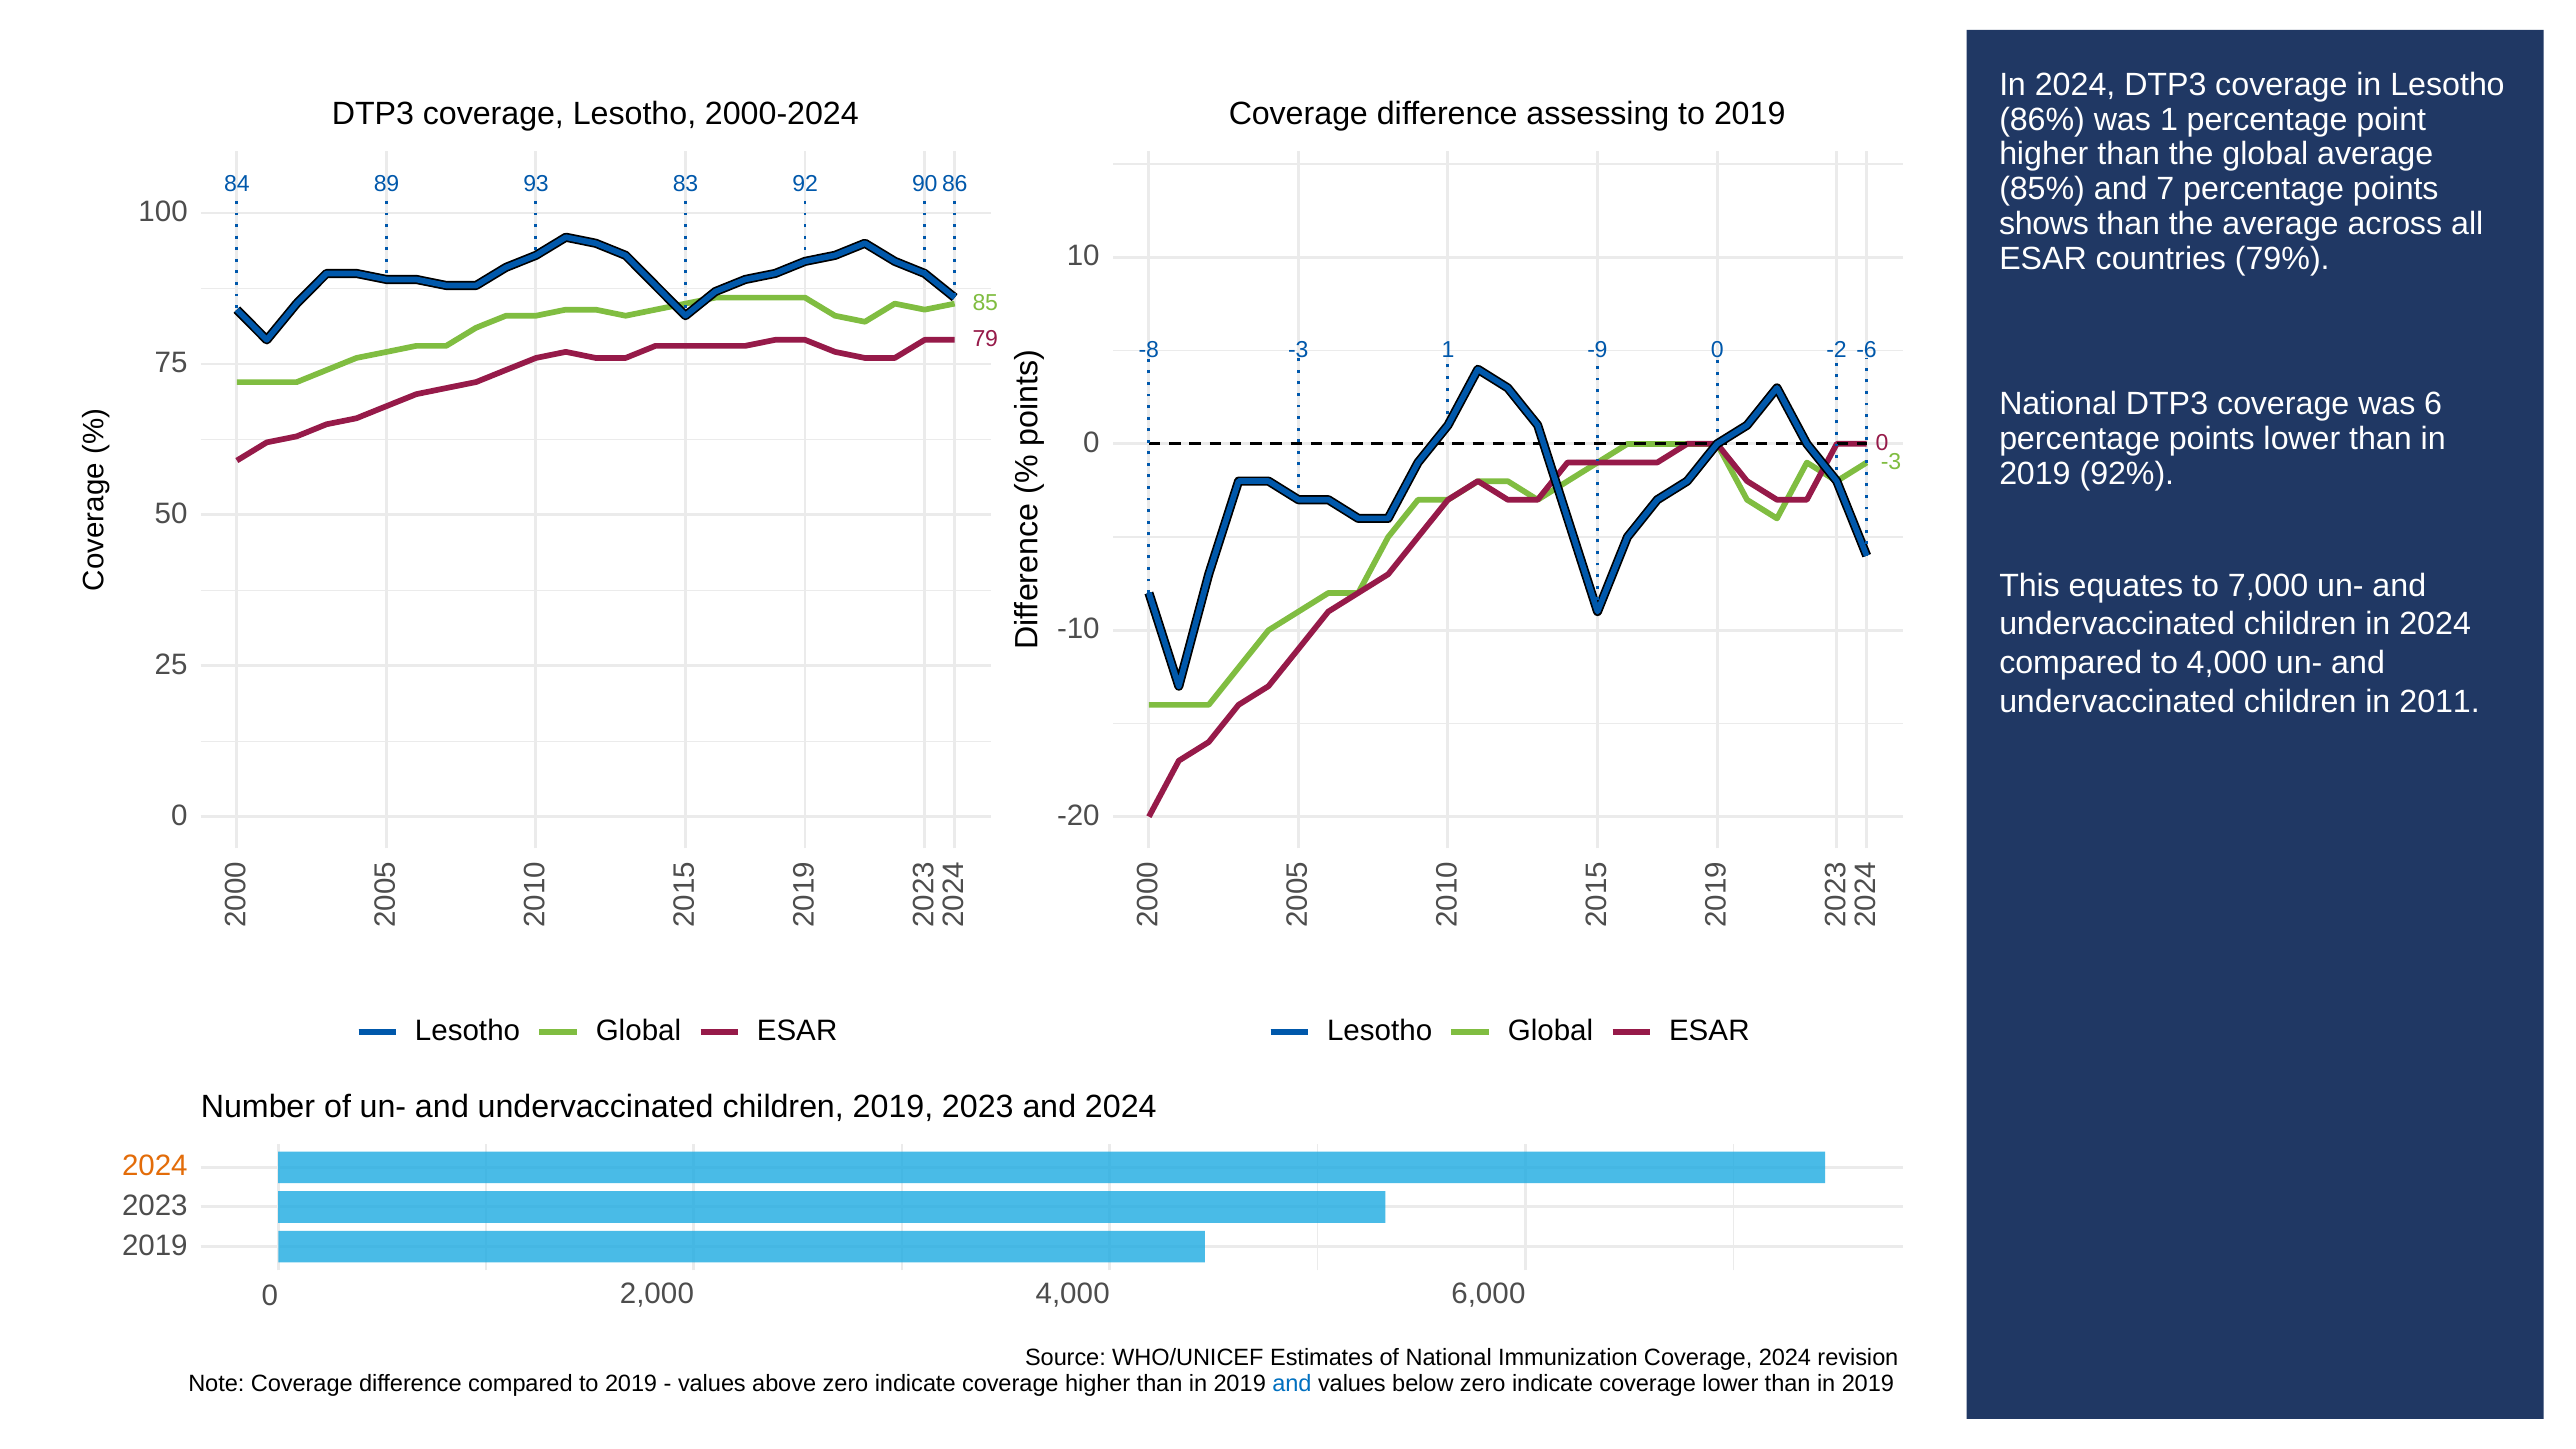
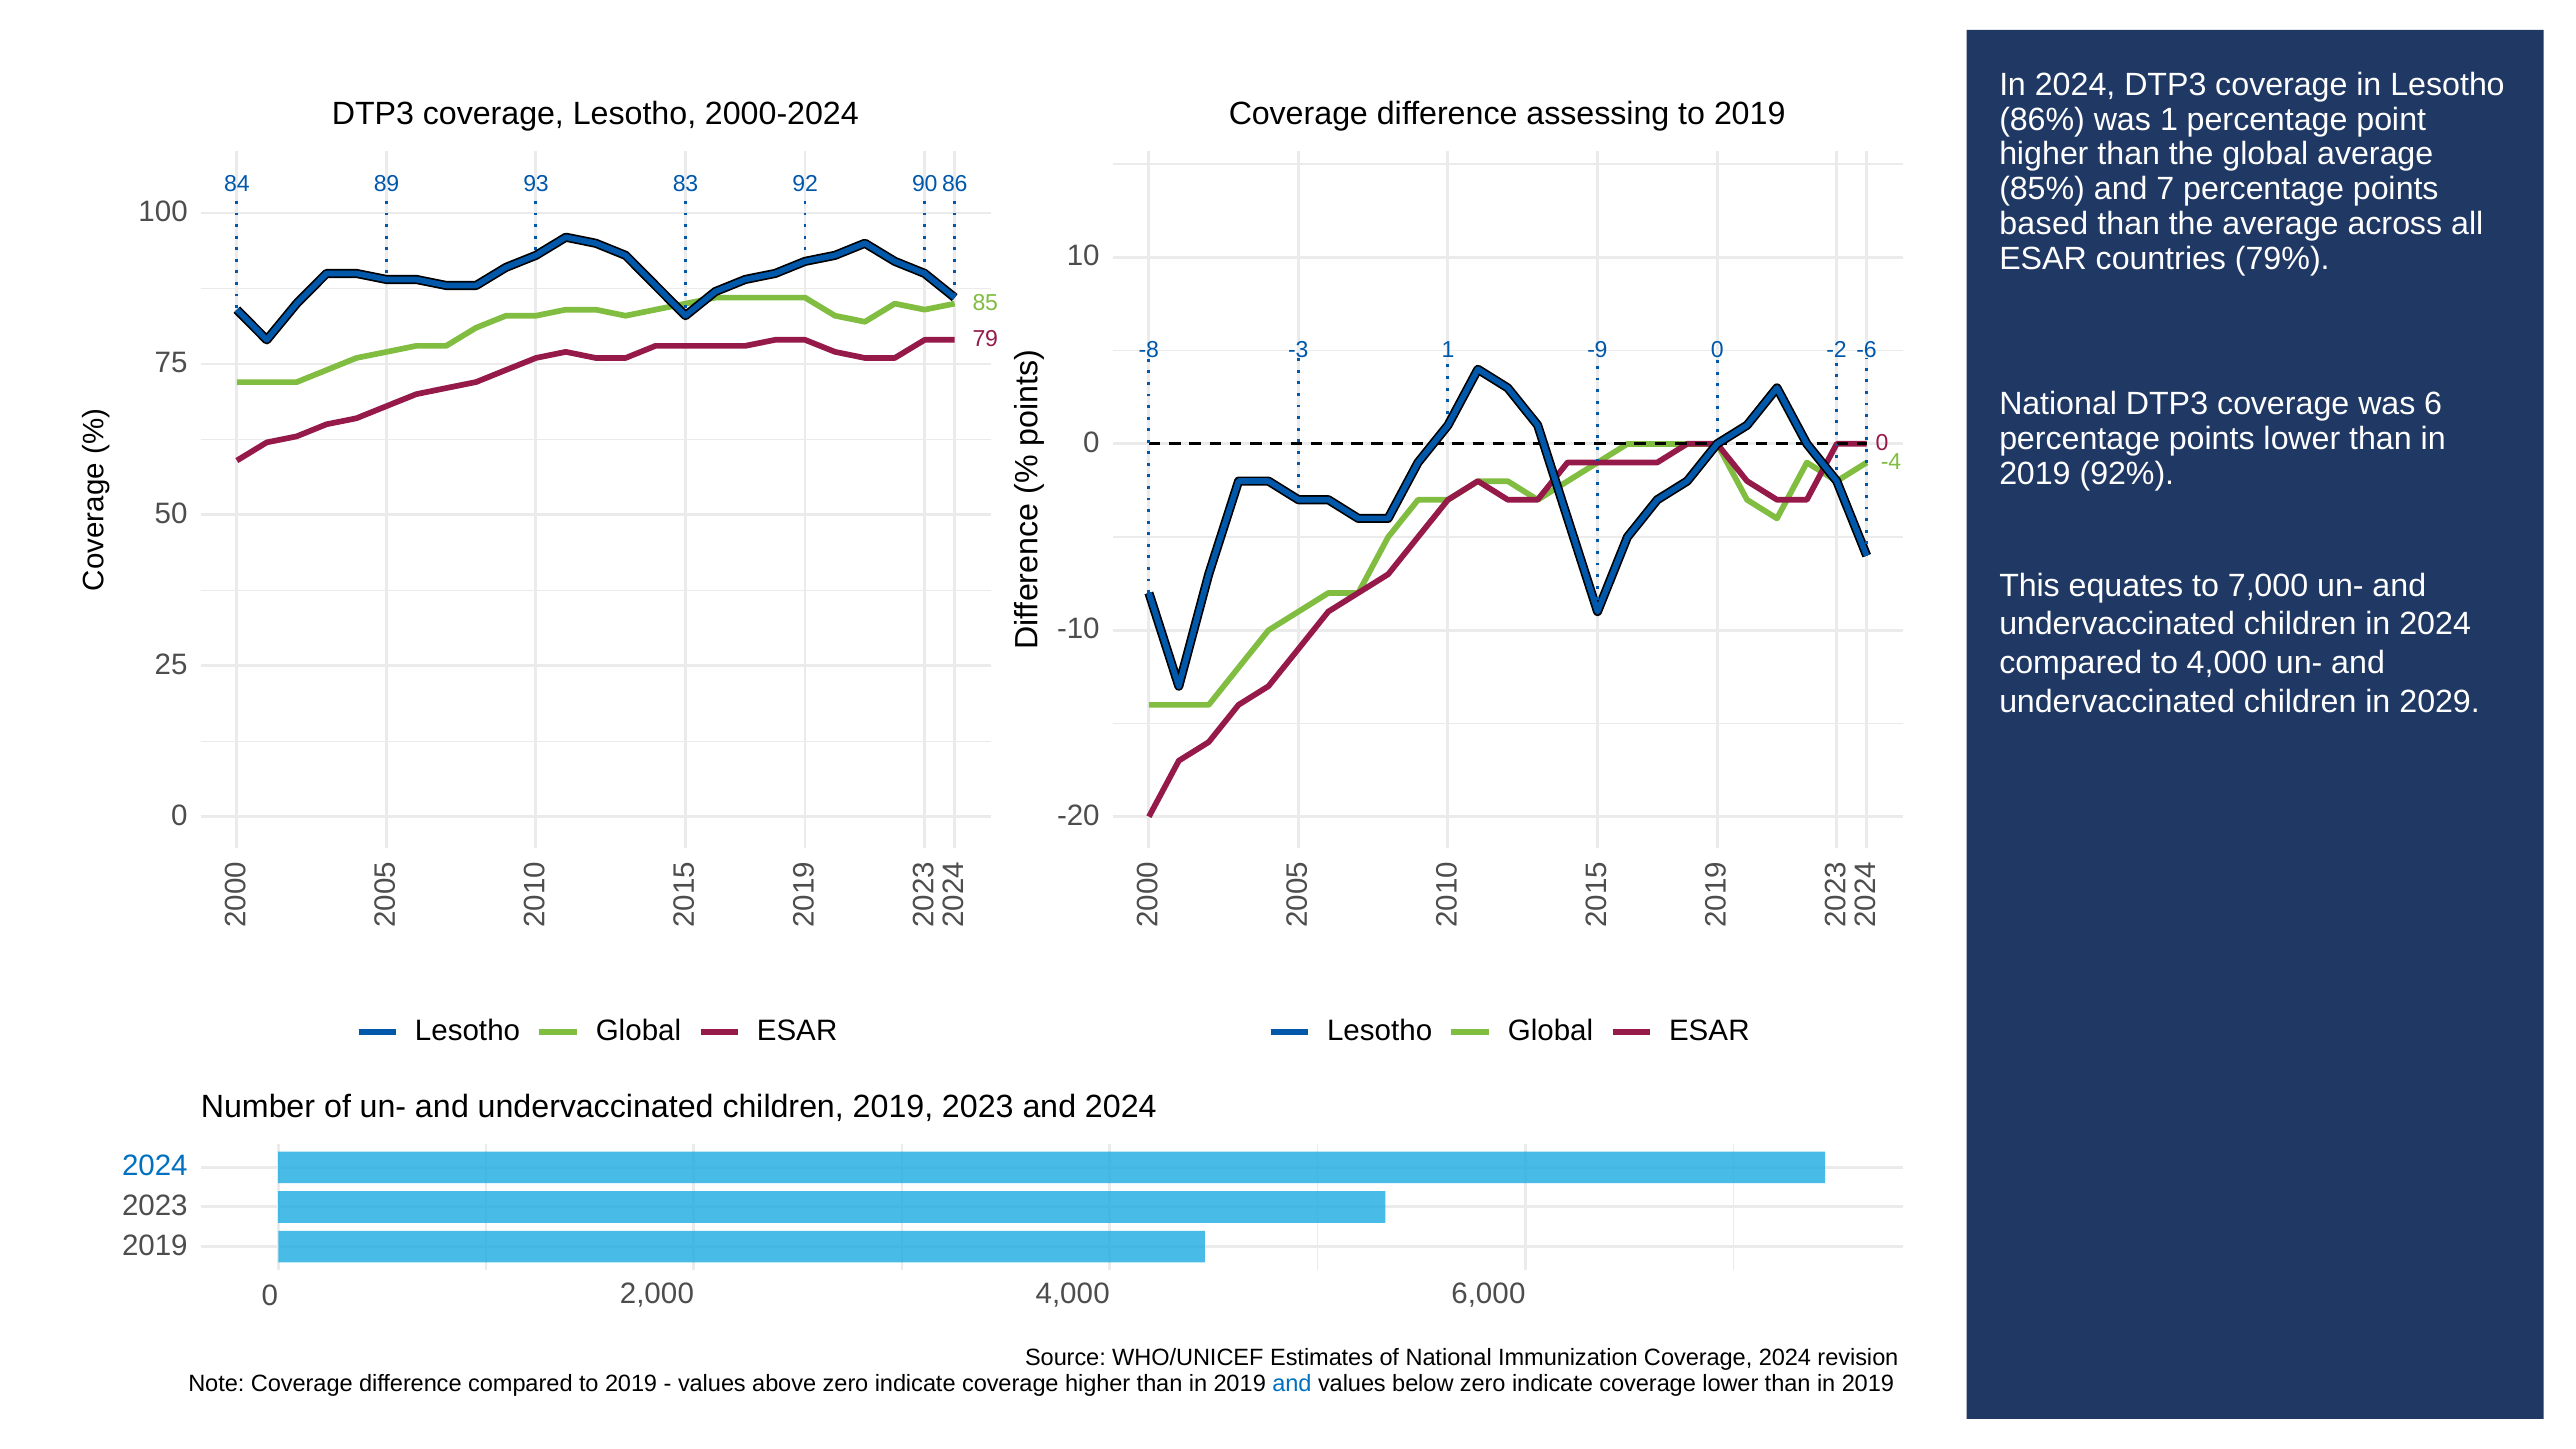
shows: shows -> based
-3 at (1891, 462): -3 -> -4
2011: 2011 -> 2029
2024 at (155, 1166) colour: orange -> blue
